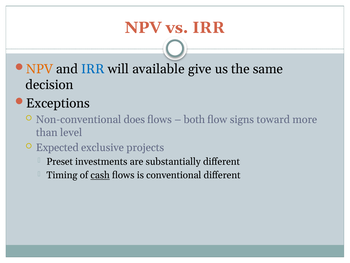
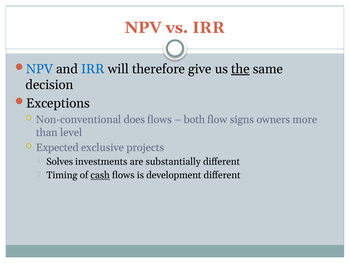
NPV at (40, 69) colour: orange -> blue
available: available -> therefore
the underline: none -> present
toward: toward -> owners
Preset: Preset -> Solves
conventional: conventional -> development
